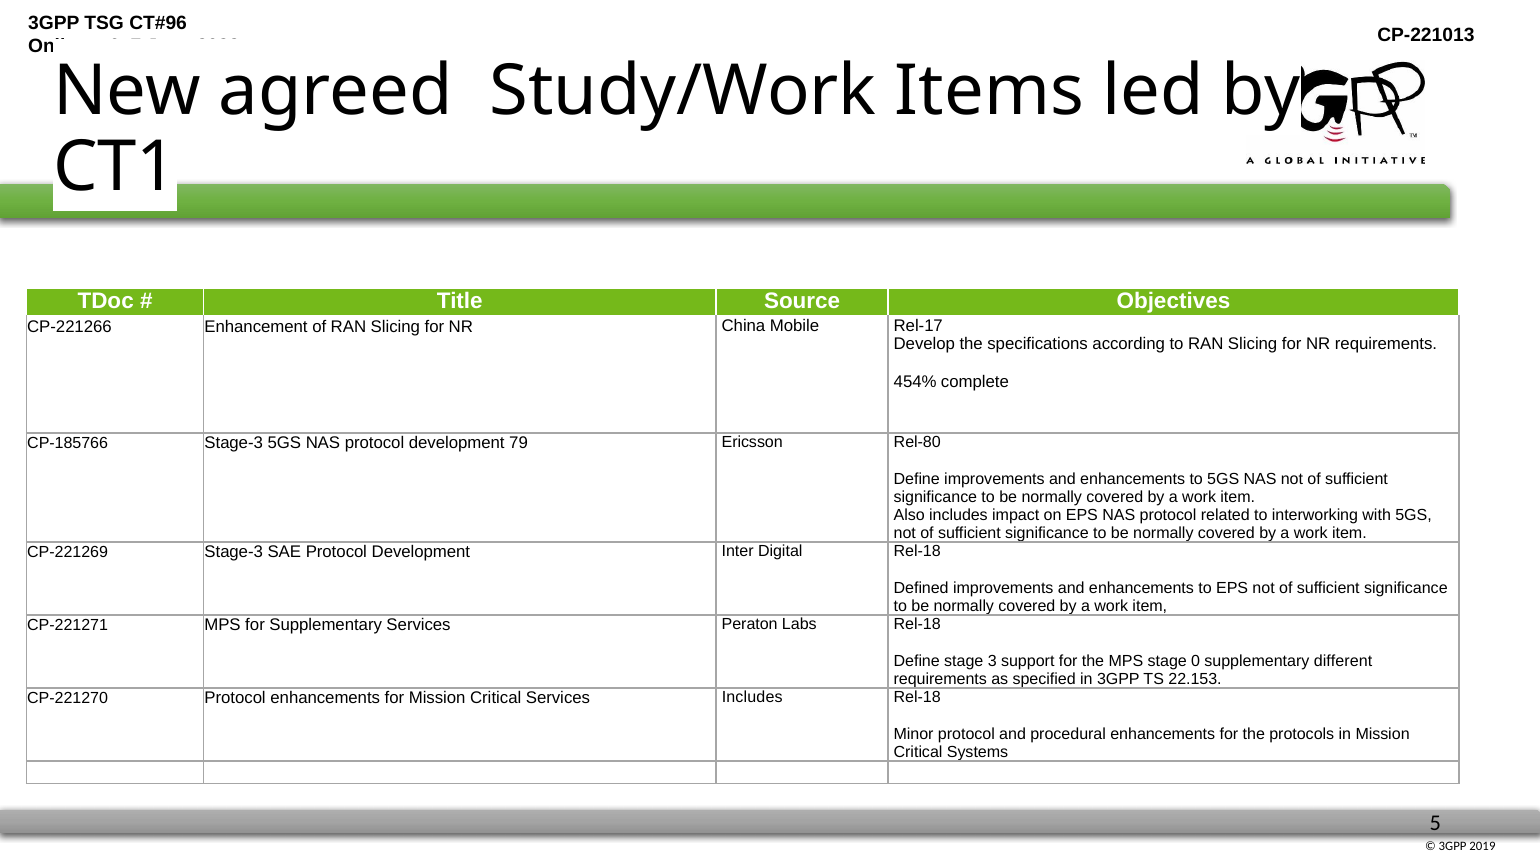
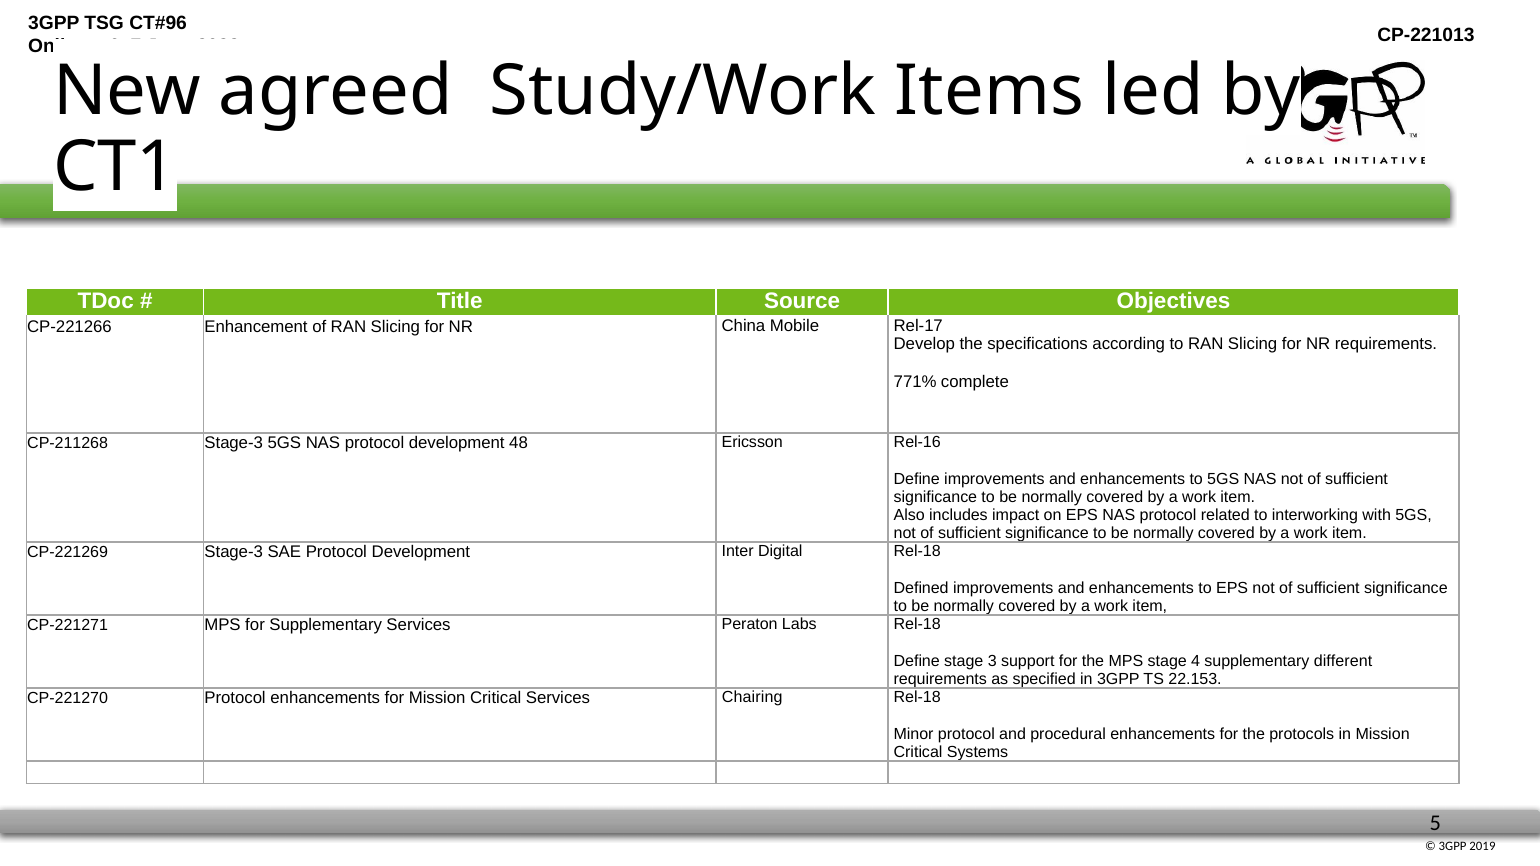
454%: 454% -> 771%
CP-185766: CP-185766 -> CP-211268
79: 79 -> 48
Rel-80: Rel-80 -> Rel-16
0: 0 -> 4
Services Includes: Includes -> Chairing
